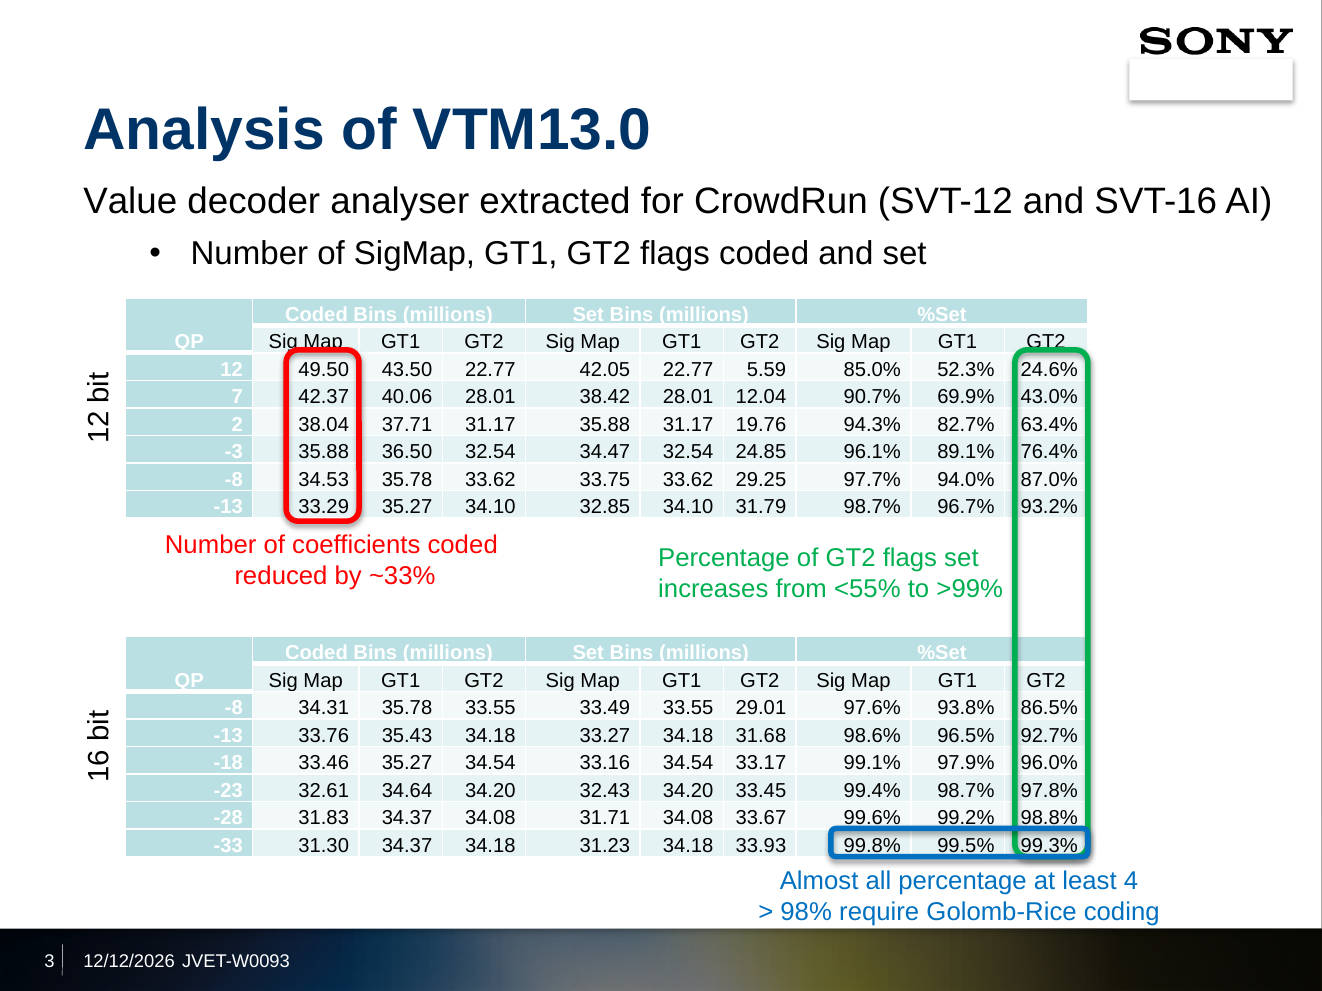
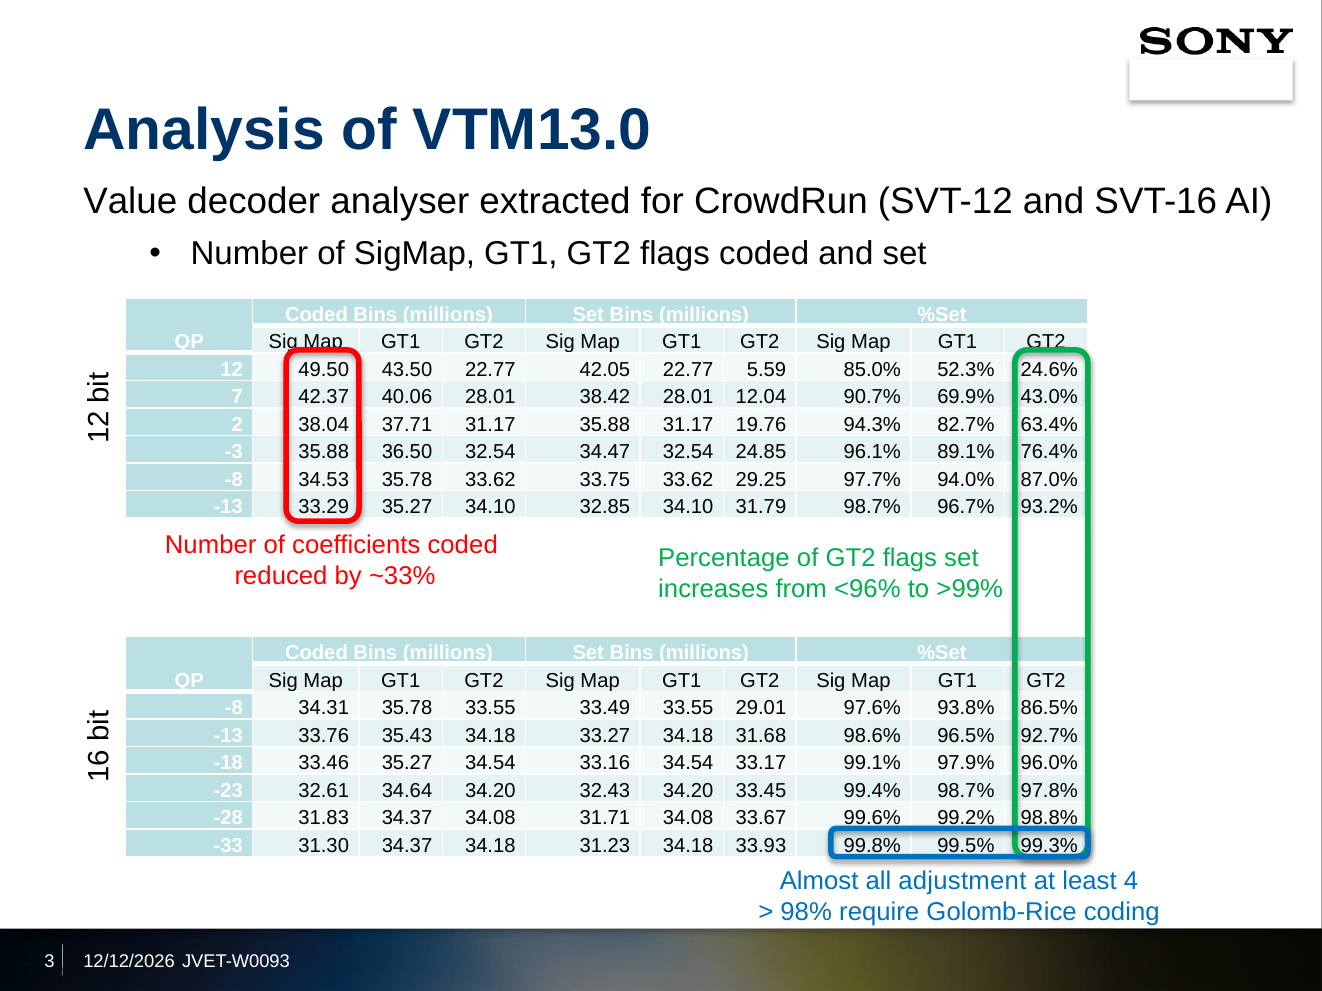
<55%: <55% -> <96%
all percentage: percentage -> adjustment
